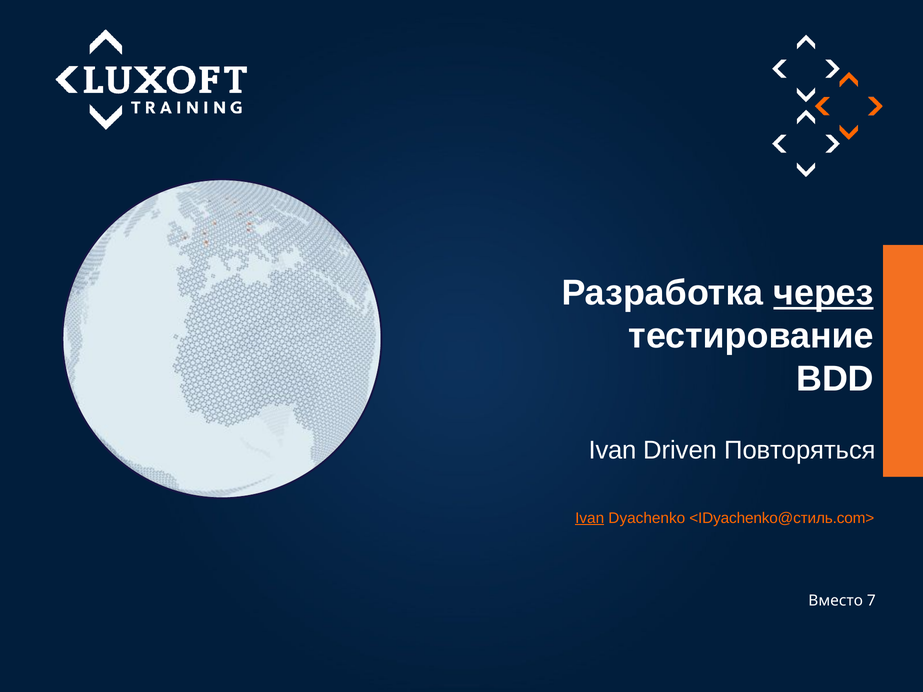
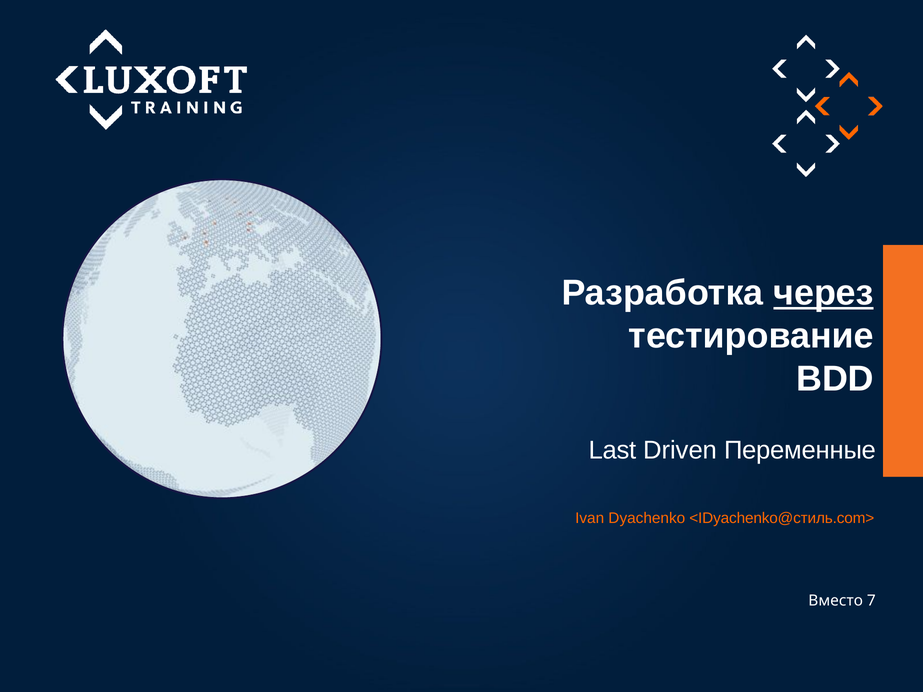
Ivan at (613, 451): Ivan -> Last
Повторяться: Повторяться -> Переменные
Ivan at (590, 518) underline: present -> none
